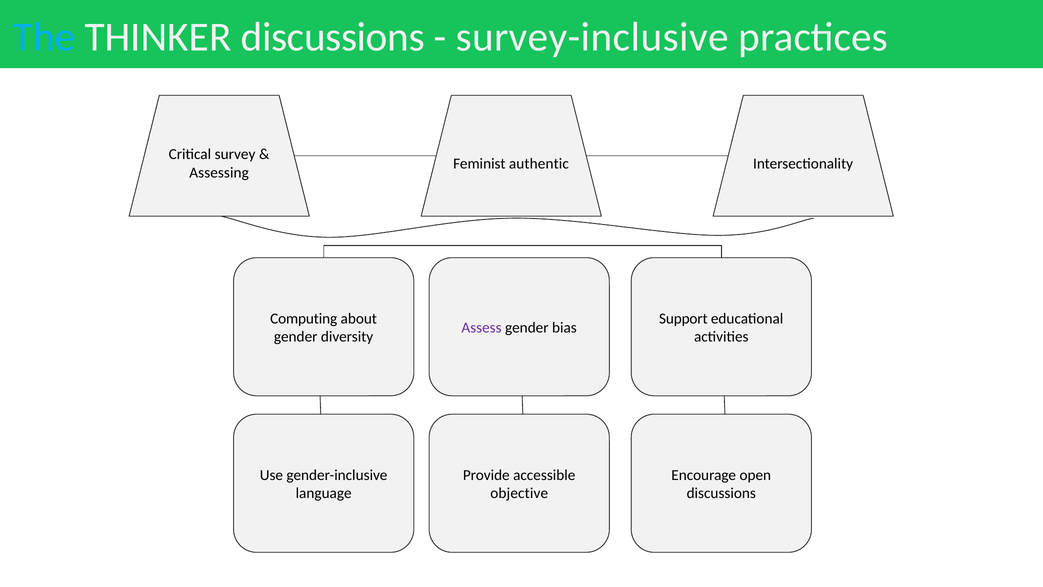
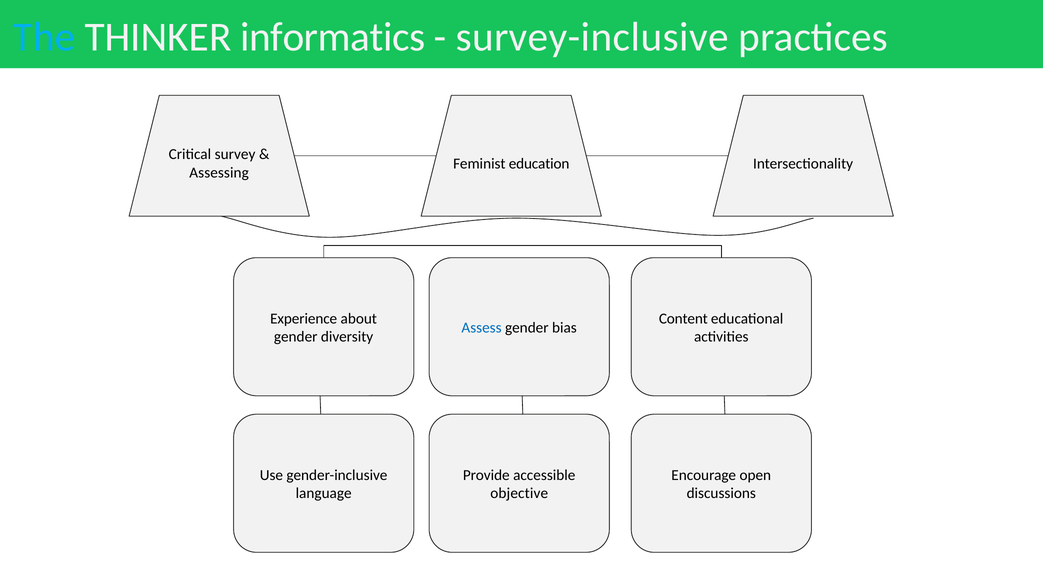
THINKER discussions: discussions -> informatics
authentic: authentic -> education
Computing: Computing -> Experience
Support: Support -> Content
Assess colour: purple -> blue
